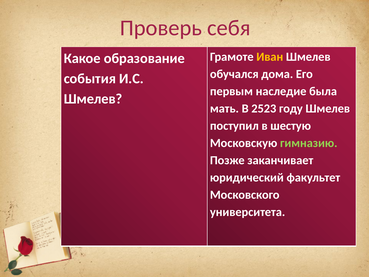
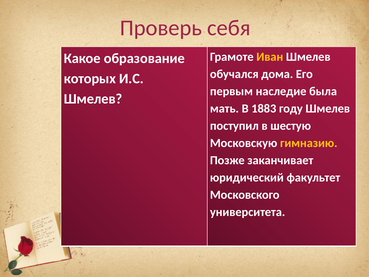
события: события -> которых
2523: 2523 -> 1883
гимназию colour: light green -> yellow
